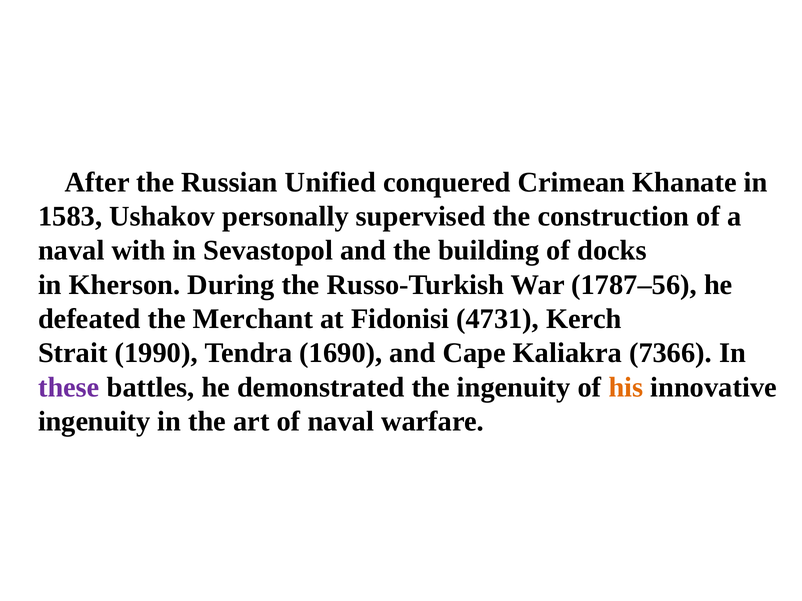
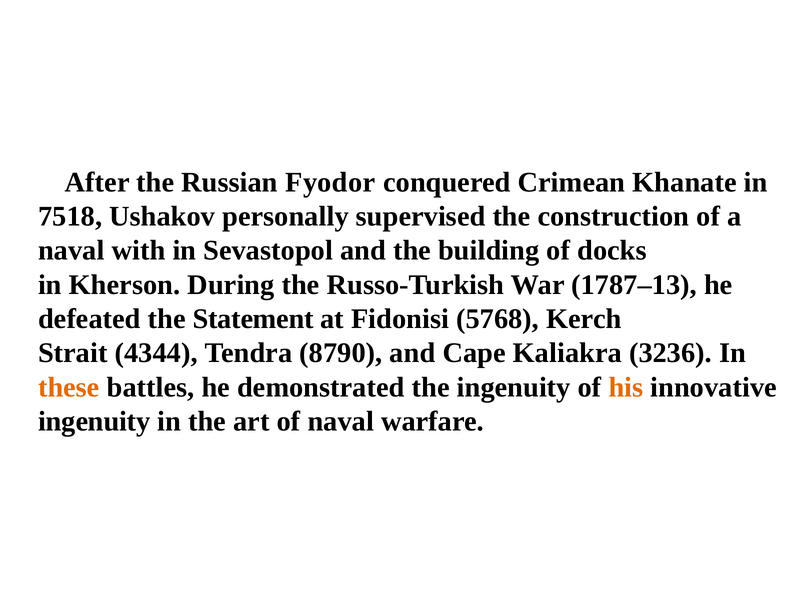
Unified: Unified -> Fyodor
1583: 1583 -> 7518
1787–56: 1787–56 -> 1787–13
Merchant: Merchant -> Statement
4731: 4731 -> 5768
1990: 1990 -> 4344
1690: 1690 -> 8790
7366: 7366 -> 3236
these colour: purple -> orange
